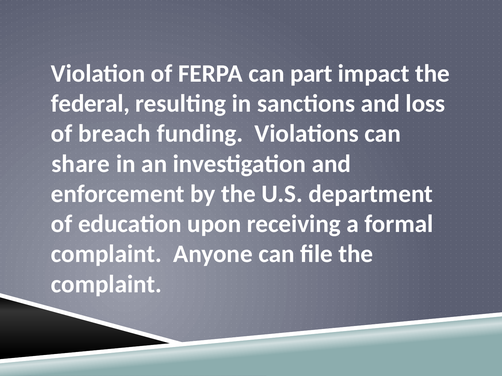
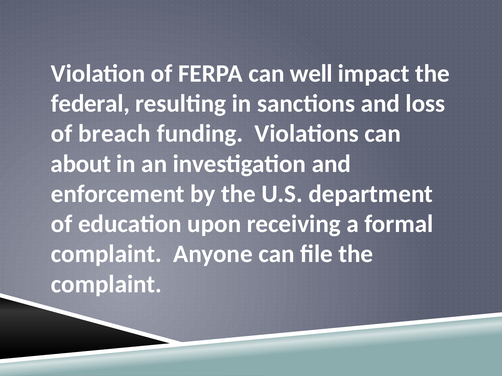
part: part -> well
share: share -> about
